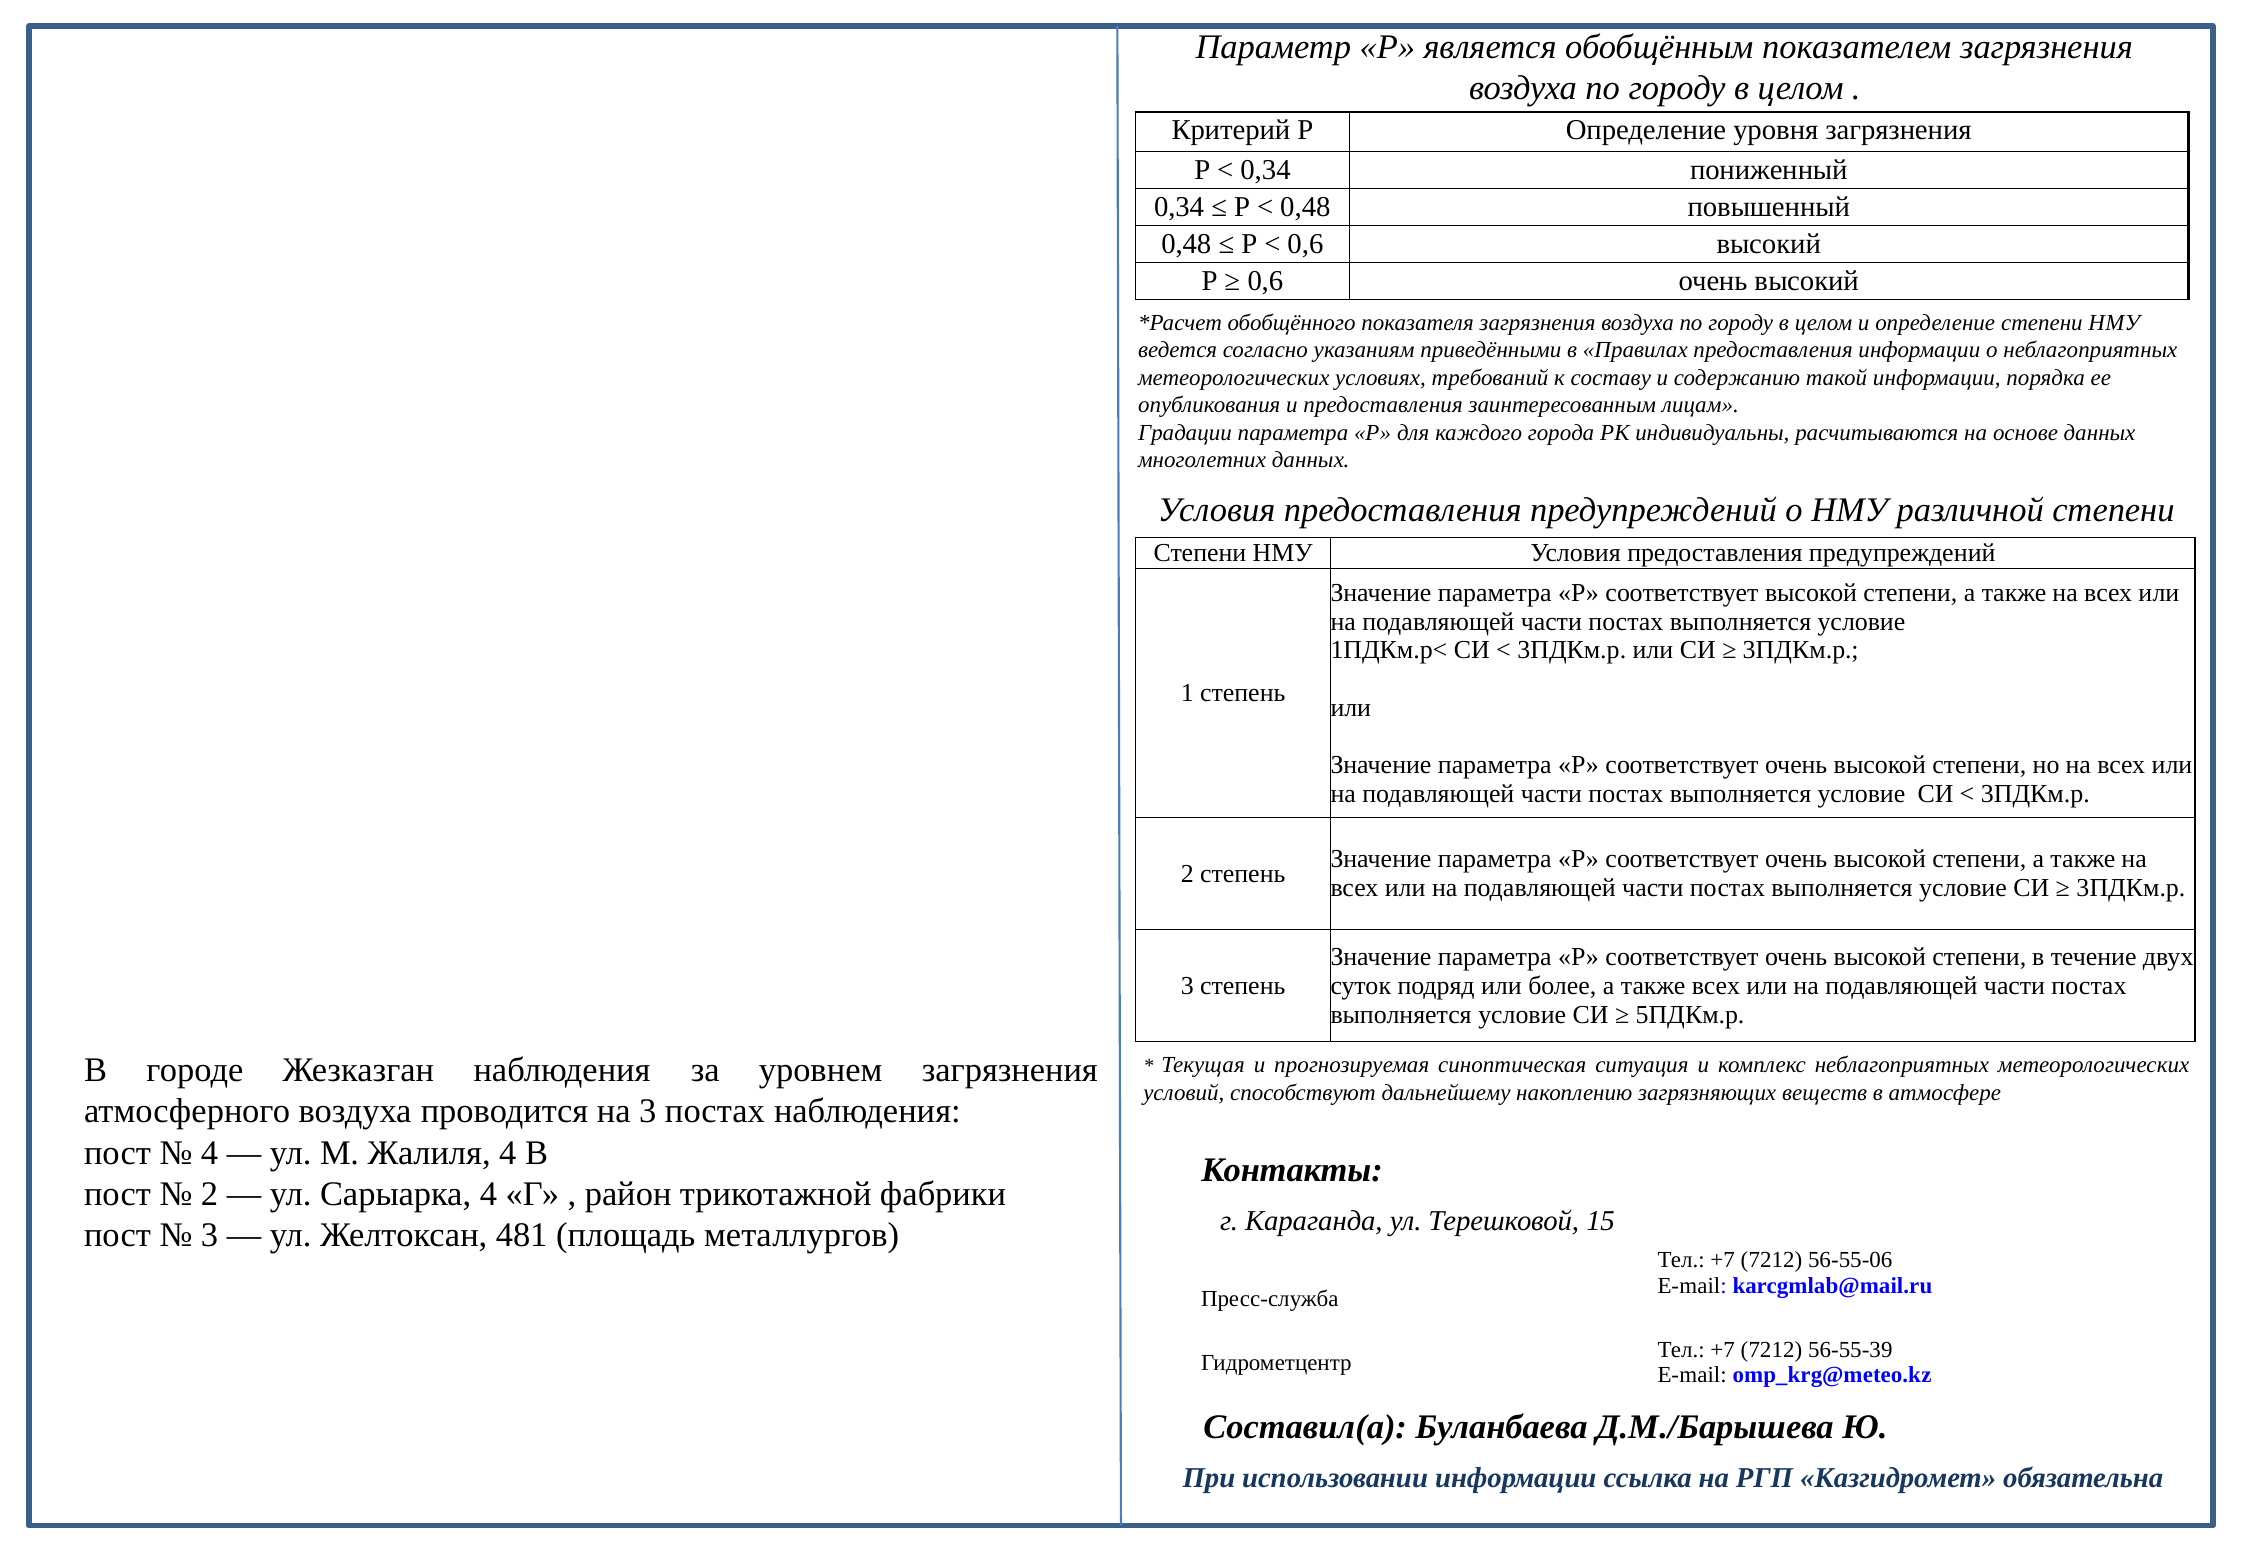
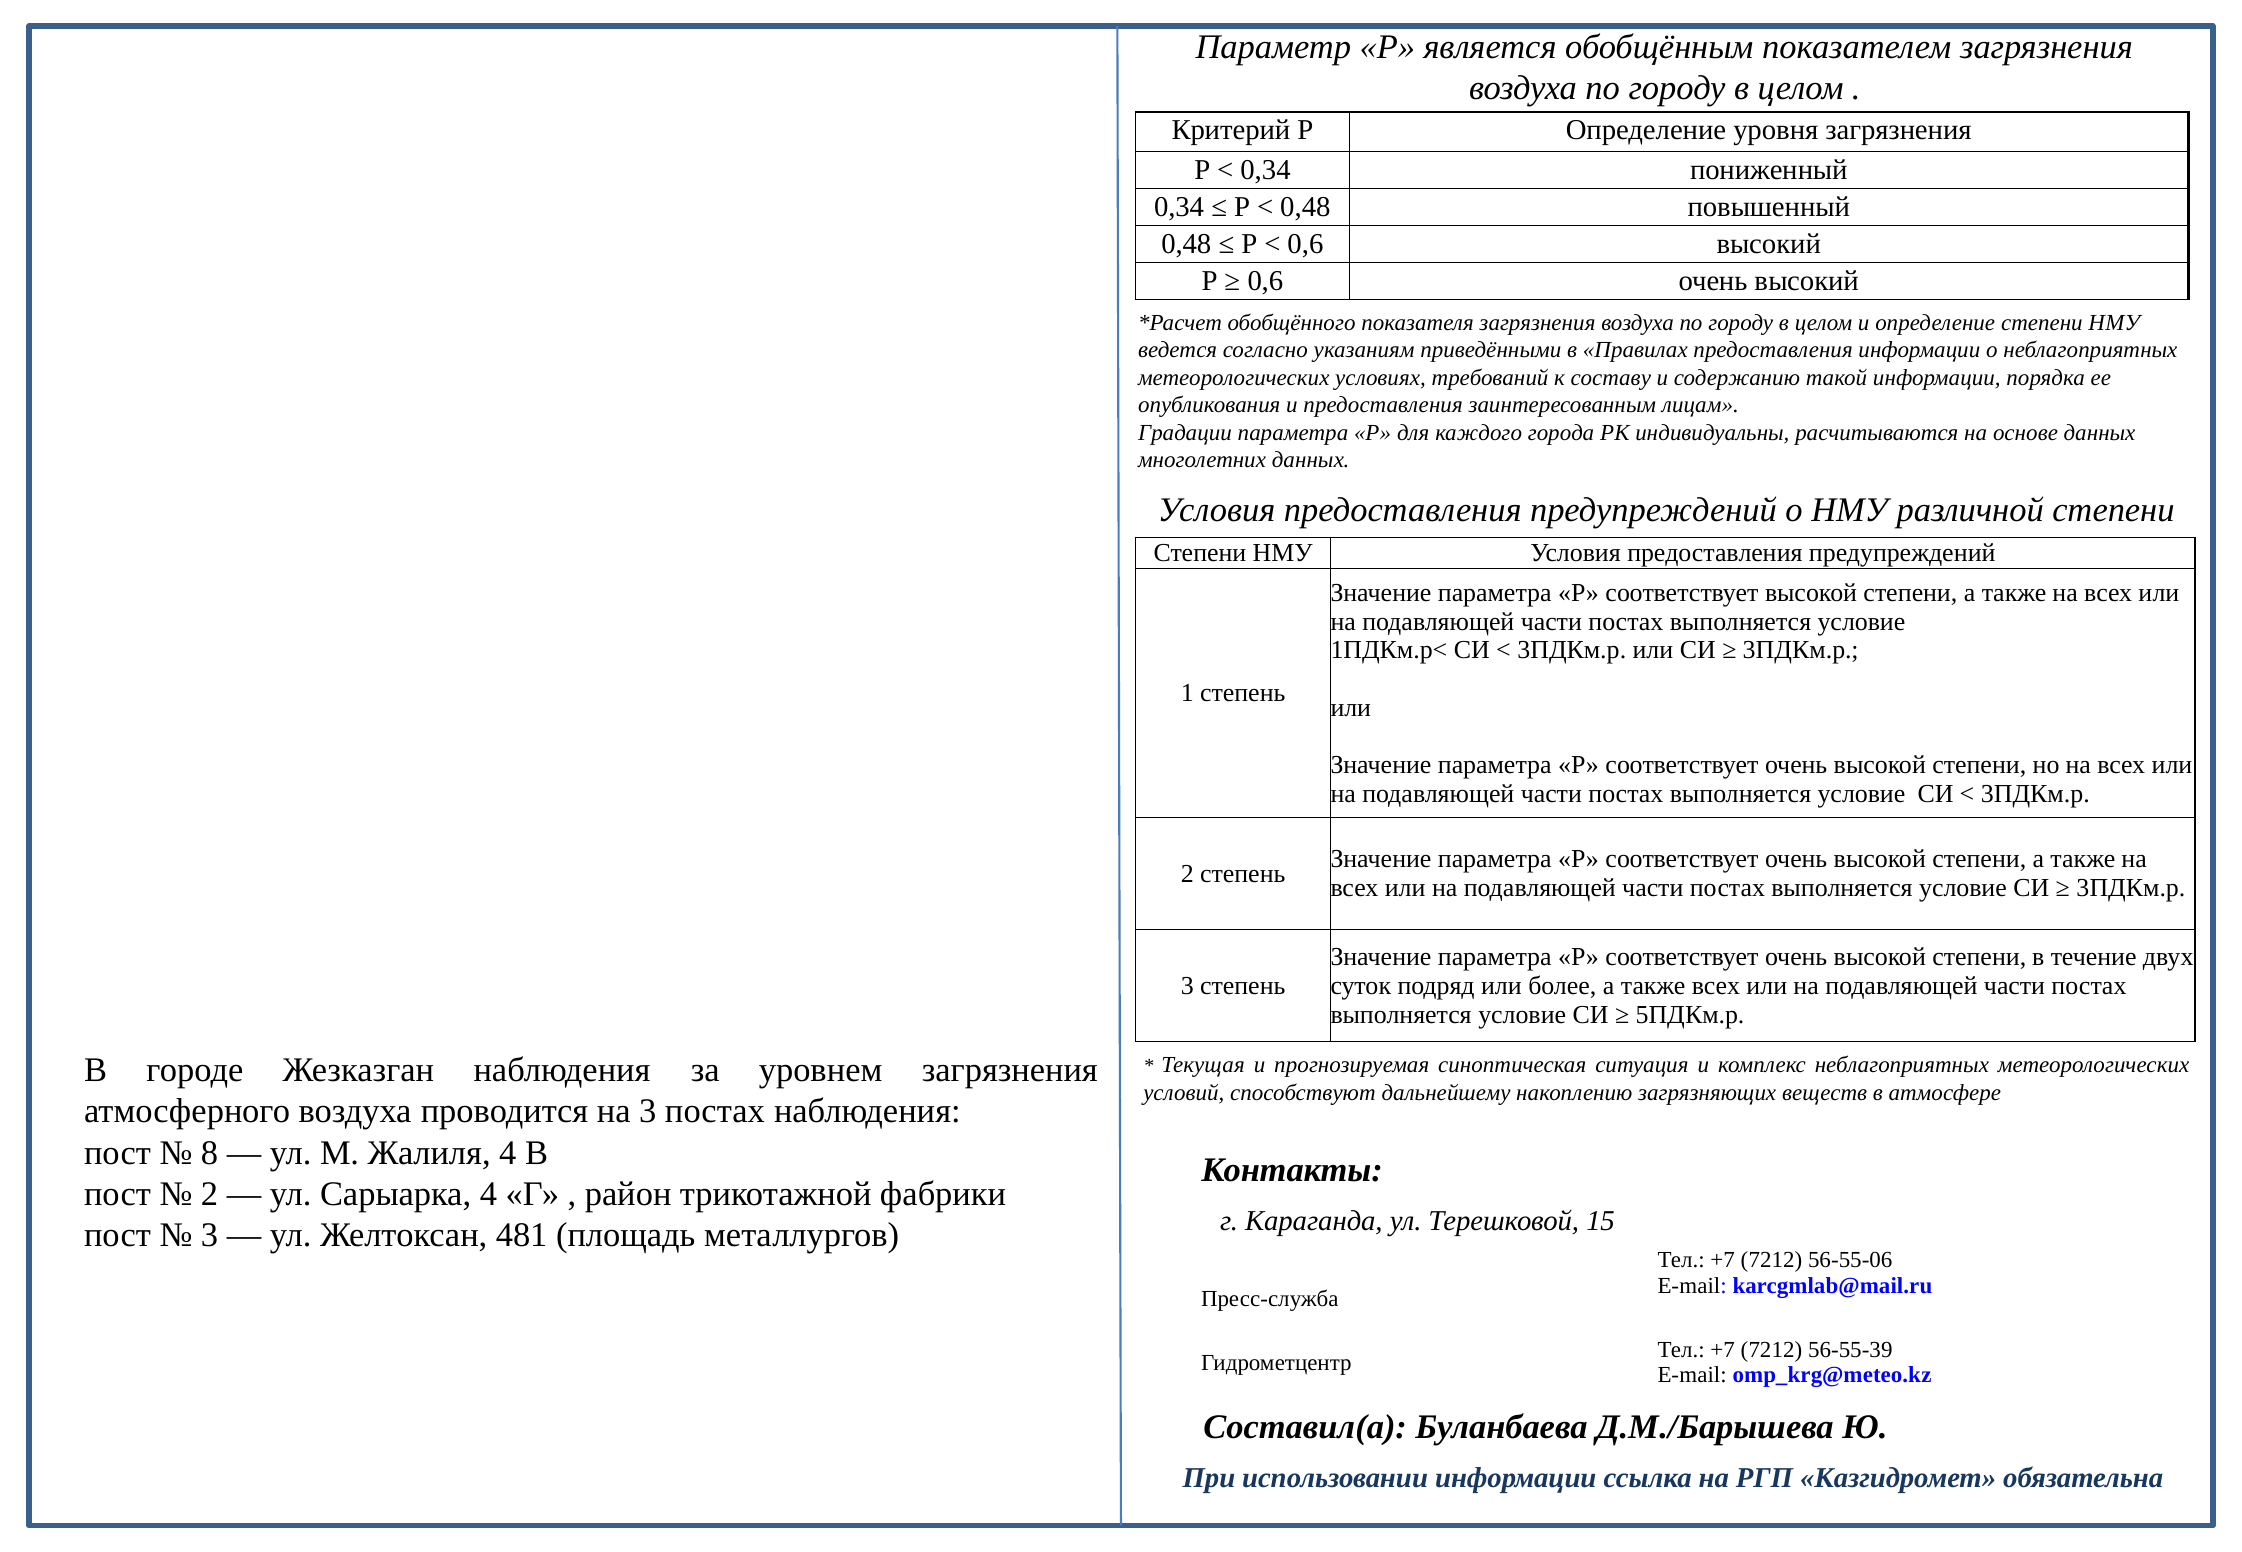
4 at (210, 1153): 4 -> 8
